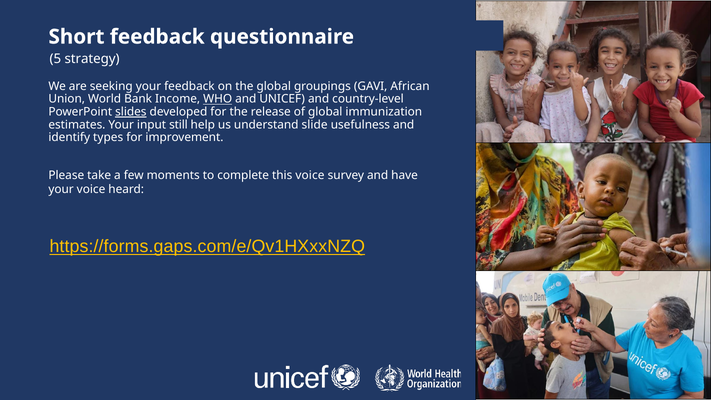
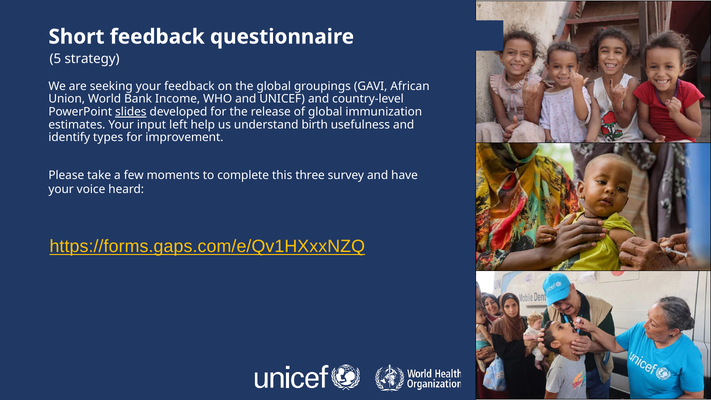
WHO underline: present -> none
still: still -> left
slide: slide -> birth
this voice: voice -> three
